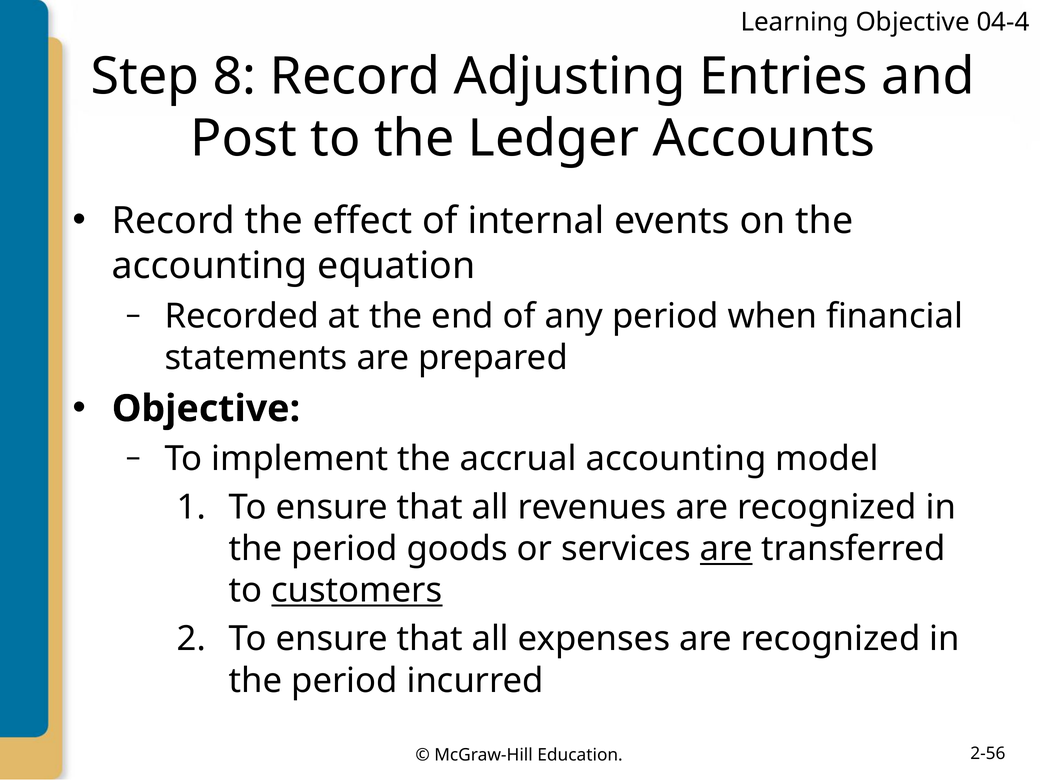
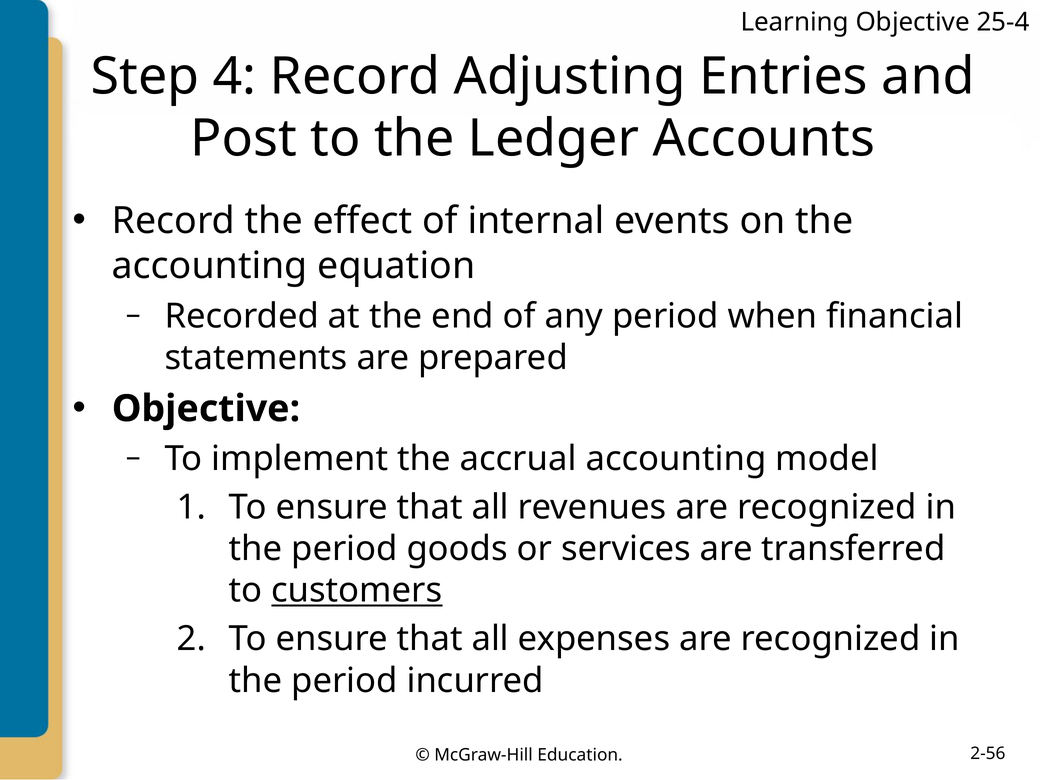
04-4: 04-4 -> 25-4
8: 8 -> 4
are at (726, 549) underline: present -> none
